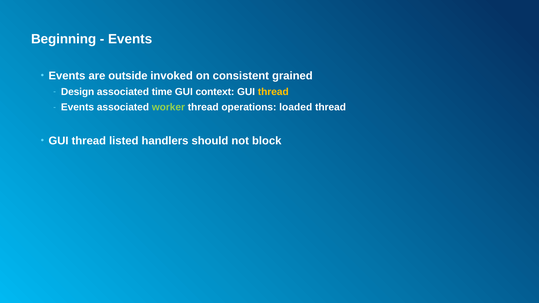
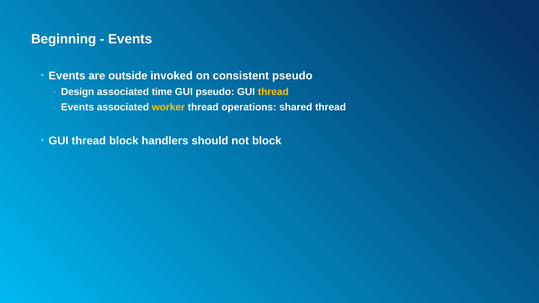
consistent grained: grained -> pseudo
GUI context: context -> pseudo
worker colour: light green -> yellow
loaded: loaded -> shared
thread listed: listed -> block
